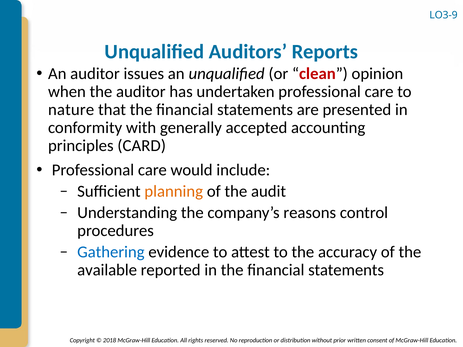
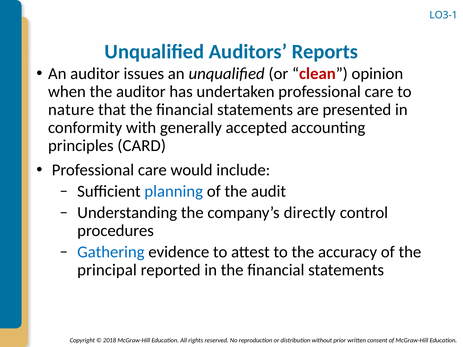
LO3-9: LO3-9 -> LO3-1
planning colour: orange -> blue
reasons: reasons -> directly
available: available -> principal
